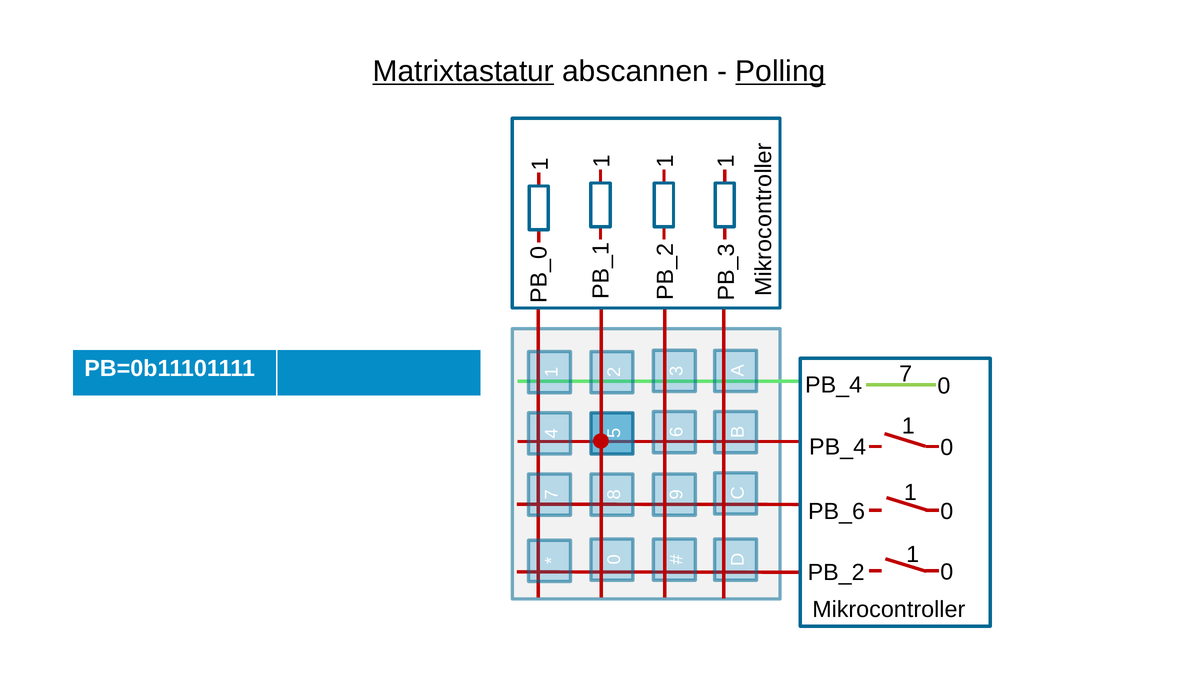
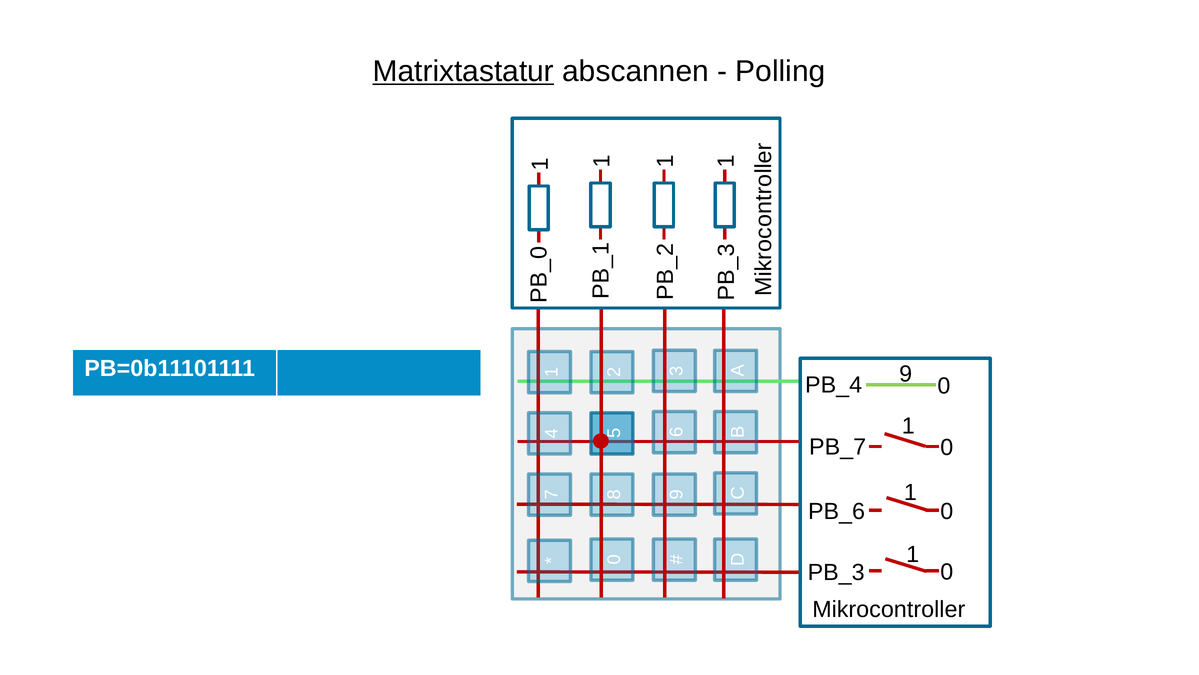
Polling underline: present -> none
PB=0b11101111 7: 7 -> 9
PB_4 at (838, 447): PB_4 -> PB_7
PB_2: PB_2 -> PB_3
